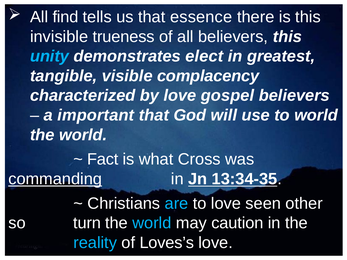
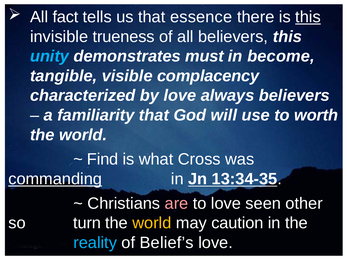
find: find -> fact
this at (308, 17) underline: none -> present
elect: elect -> must
greatest: greatest -> become
gospel: gospel -> always
important: important -> familiarity
to world: world -> worth
Fact: Fact -> Find
are colour: light blue -> pink
world at (152, 223) colour: light blue -> yellow
Loves’s: Loves’s -> Belief’s
